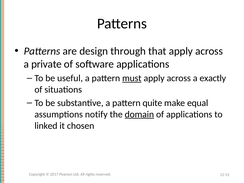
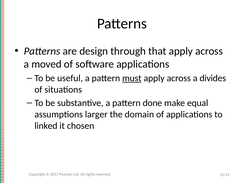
private: private -> moved
exactly: exactly -> divides
quite: quite -> done
notify: notify -> larger
domain underline: present -> none
